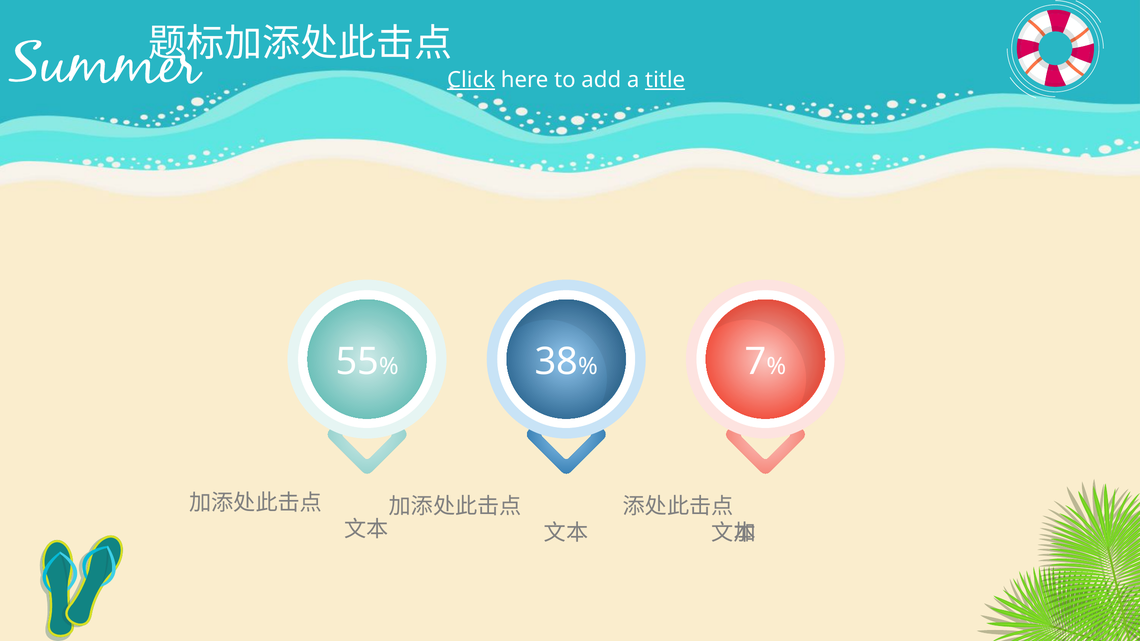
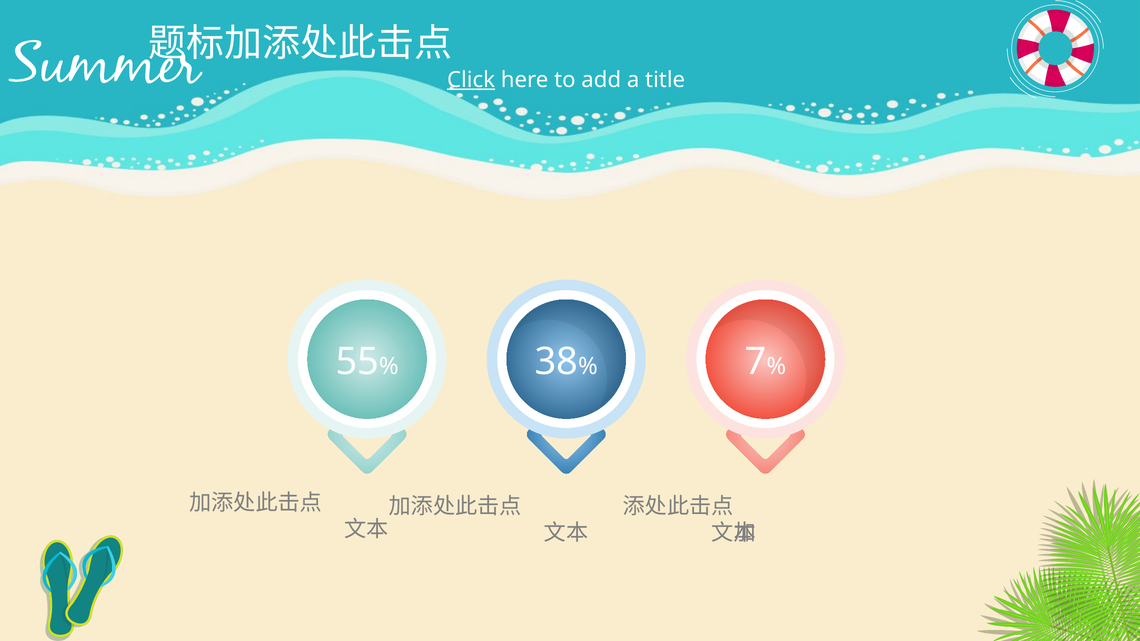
title underline: present -> none
